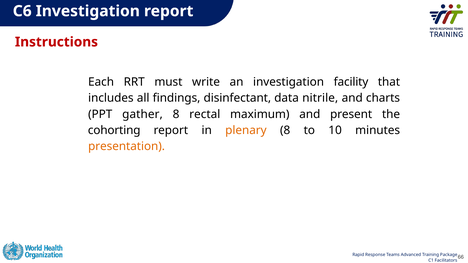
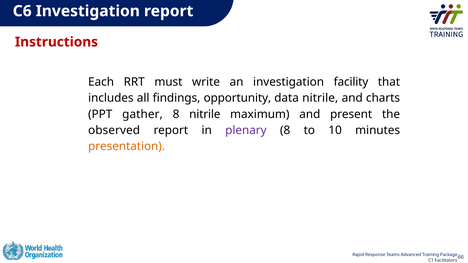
disinfectant: disinfectant -> opportunity
8 rectal: rectal -> nitrile
cohorting: cohorting -> observed
plenary colour: orange -> purple
